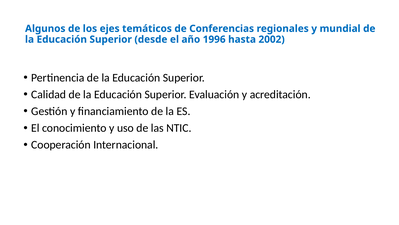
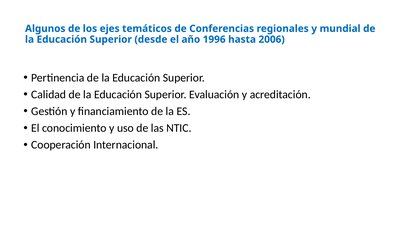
2002: 2002 -> 2006
